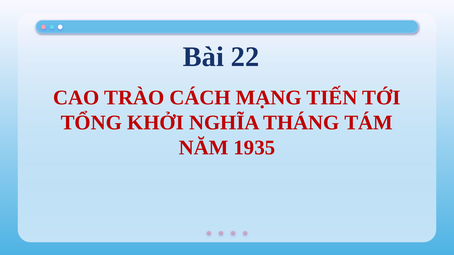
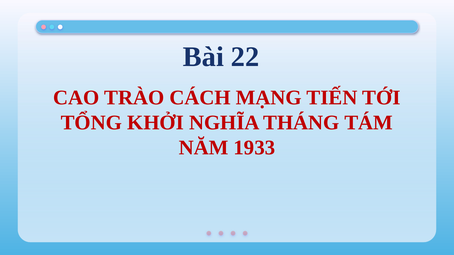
1935: 1935 -> 1933
